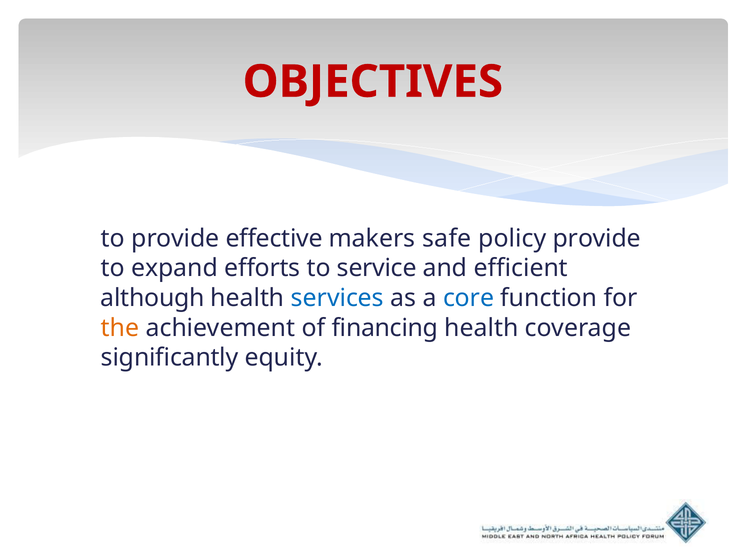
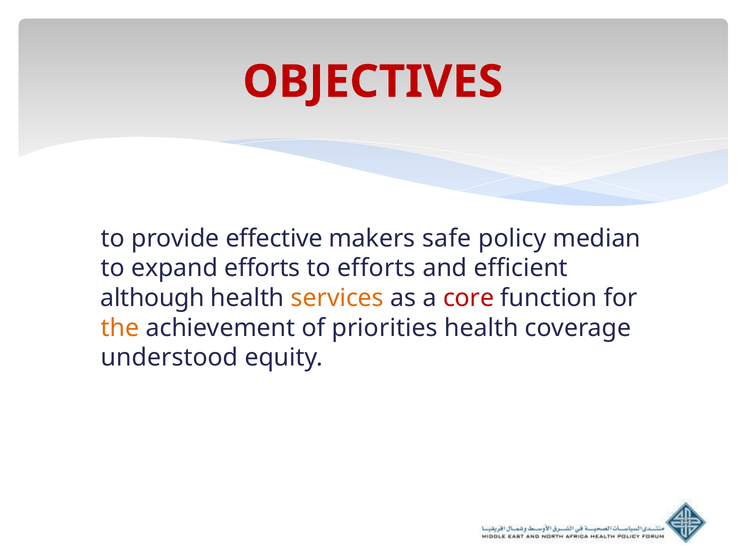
policy provide: provide -> median
to service: service -> efforts
services colour: blue -> orange
core colour: blue -> red
financing: financing -> priorities
significantly: significantly -> understood
